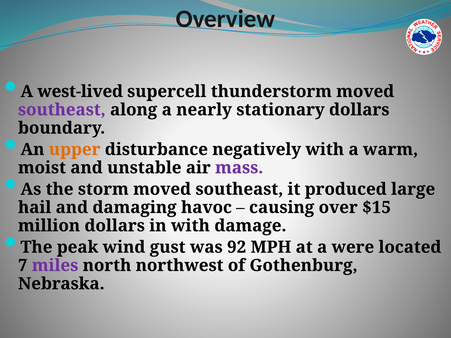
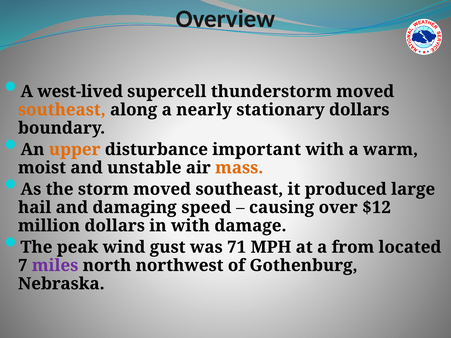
southeast at (62, 110) colour: purple -> orange
negatively: negatively -> important
mass colour: purple -> orange
havoc: havoc -> speed
$15: $15 -> $12
92: 92 -> 71
were: were -> from
